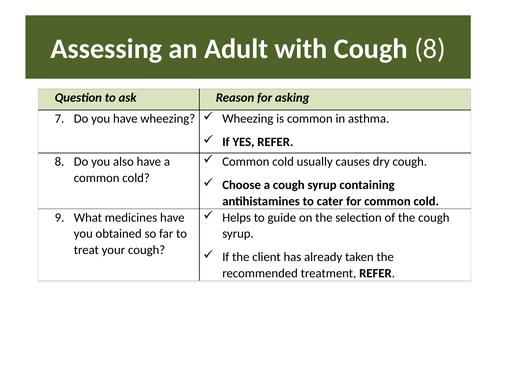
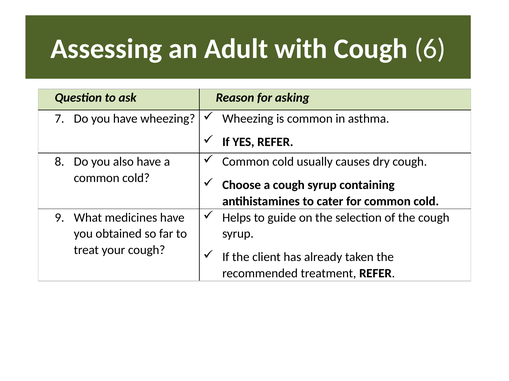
Cough 8: 8 -> 6
